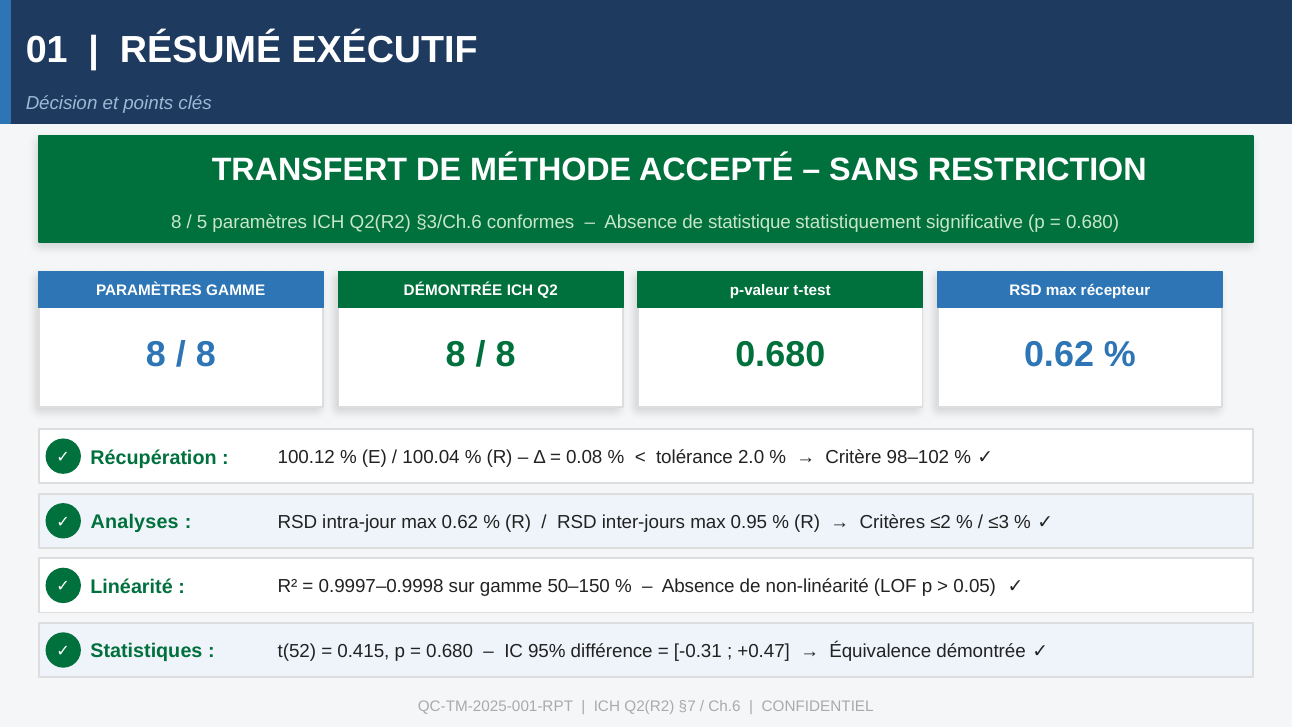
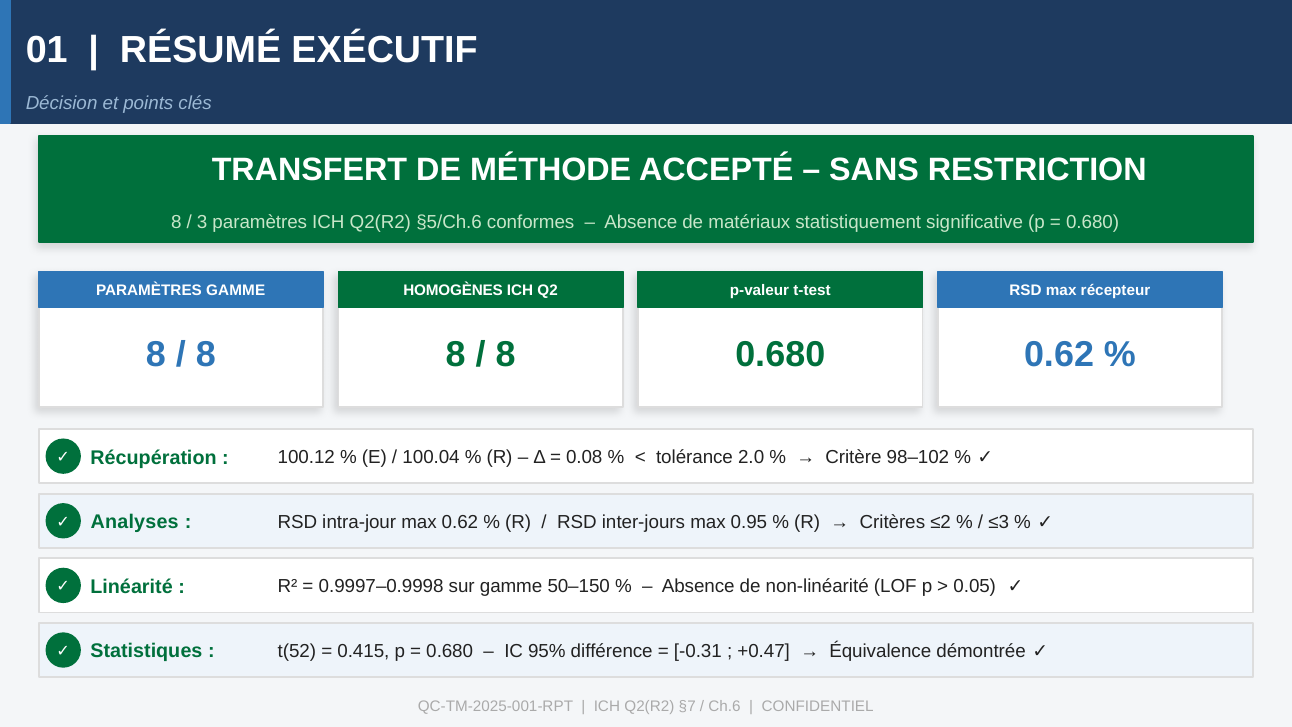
5: 5 -> 3
§3/Ch.6: §3/Ch.6 -> §5/Ch.6
statistique: statistique -> matériaux
DÉMONTRÉE at (453, 290): DÉMONTRÉE -> HOMOGÈNES
